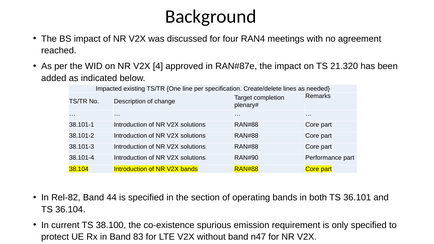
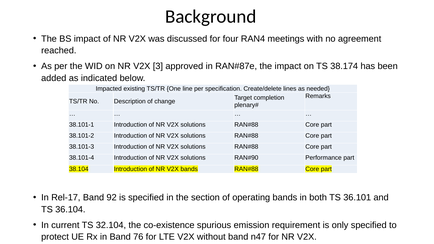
4: 4 -> 3
21.320: 21.320 -> 38.174
Rel-82: Rel-82 -> Rel-17
44: 44 -> 92
38.100: 38.100 -> 32.104
83: 83 -> 76
